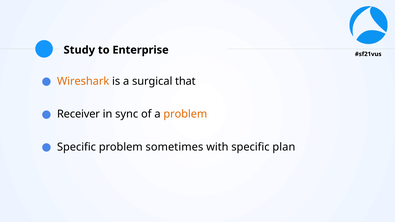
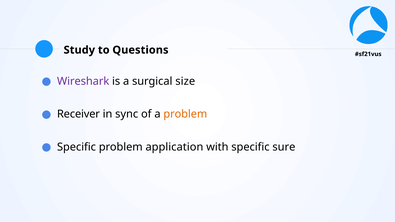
Enterprise: Enterprise -> Questions
Wireshark colour: orange -> purple
that: that -> size
sometimes: sometimes -> application
plan: plan -> sure
